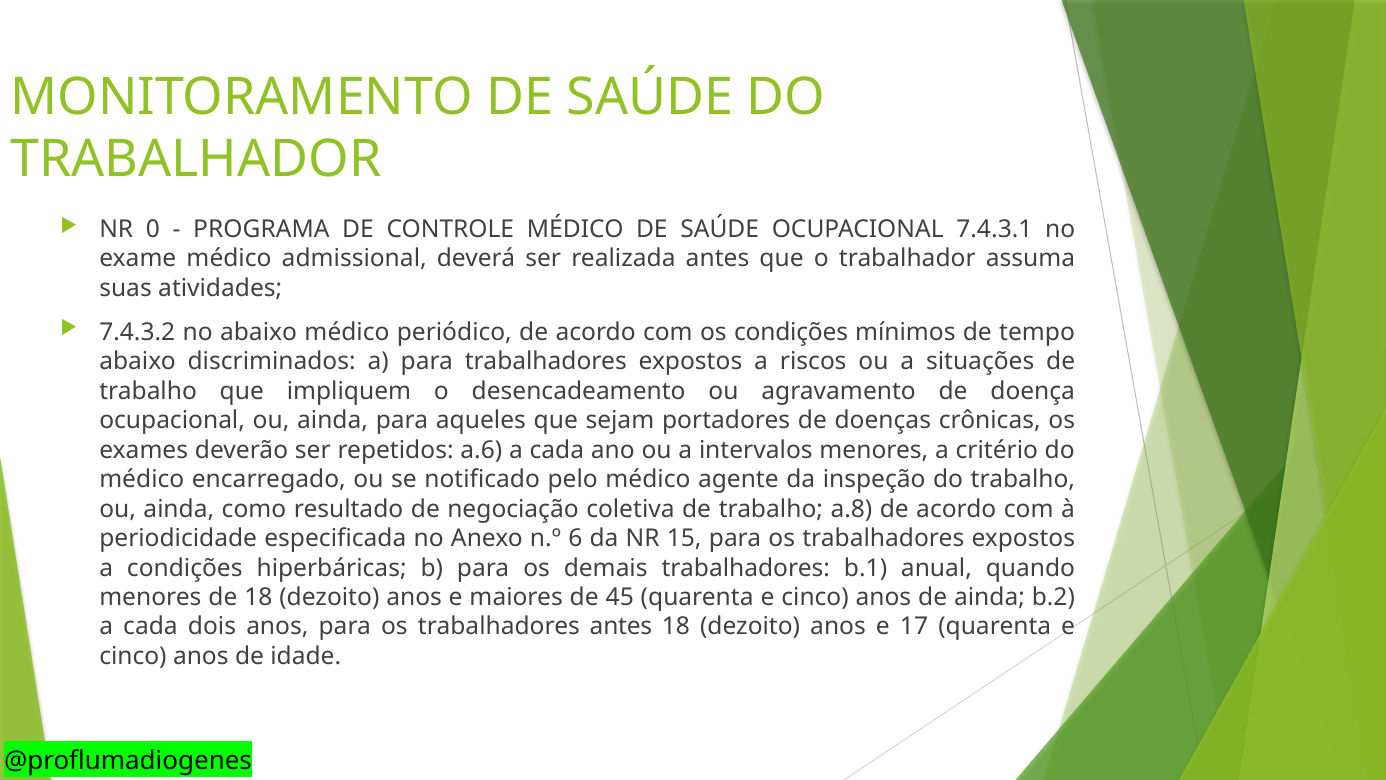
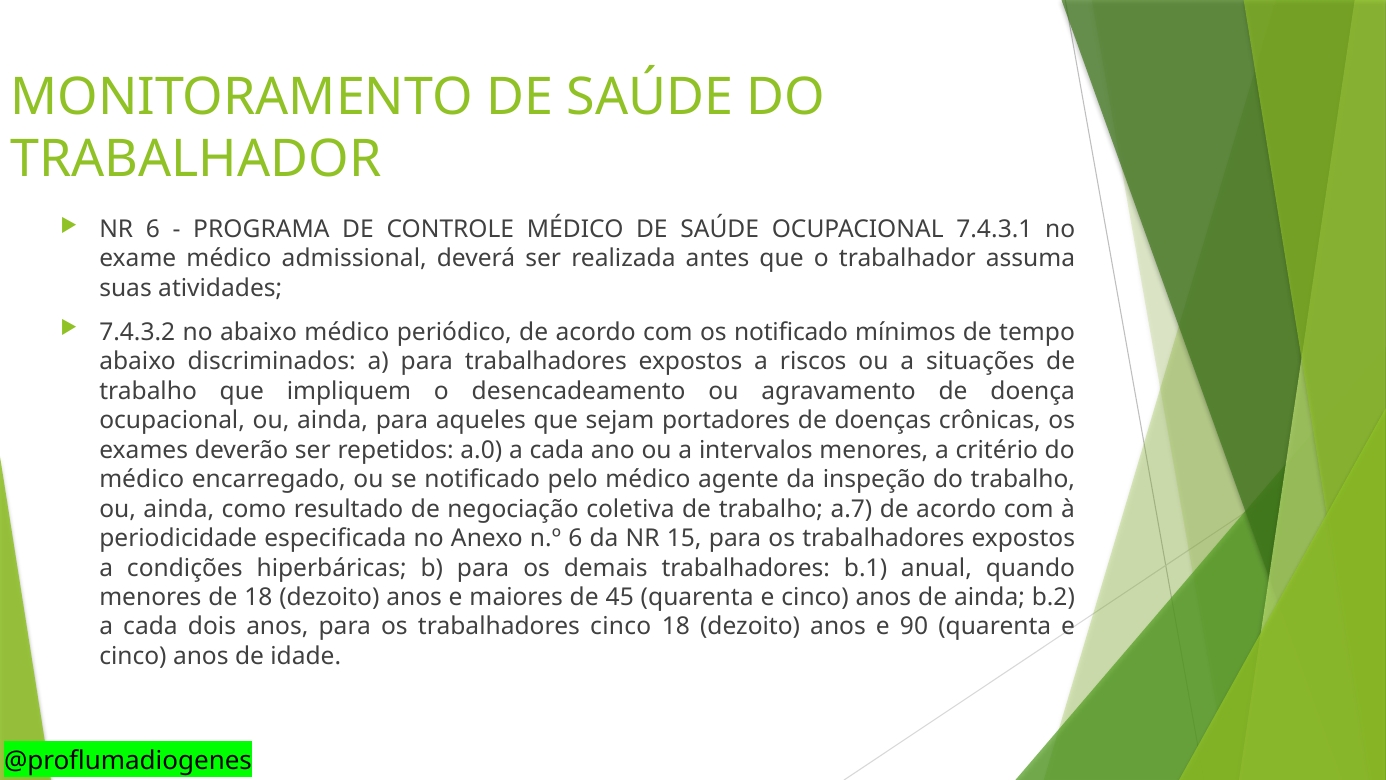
NR 0: 0 -> 6
os condições: condições -> notificado
a.6: a.6 -> a.0
a.8: a.8 -> a.7
trabalhadores antes: antes -> cinco
17: 17 -> 90
